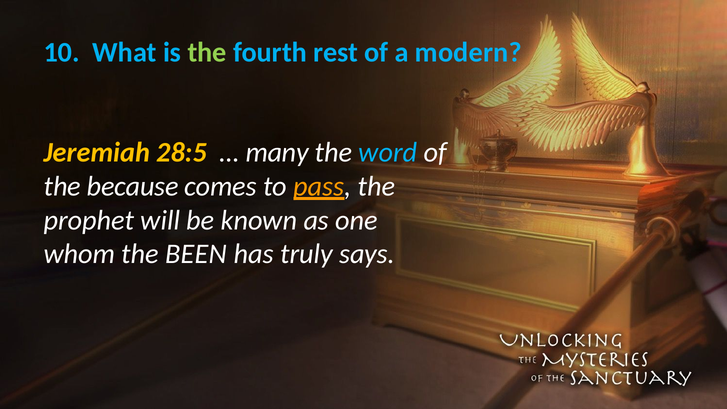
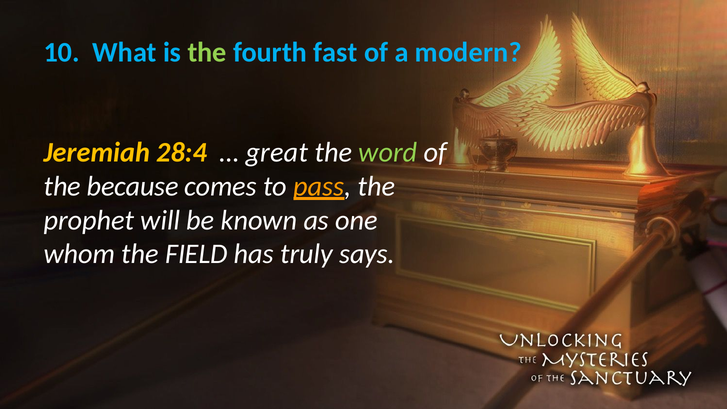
rest: rest -> fast
28:5: 28:5 -> 28:4
many: many -> great
word colour: light blue -> light green
BEEN: BEEN -> FIELD
